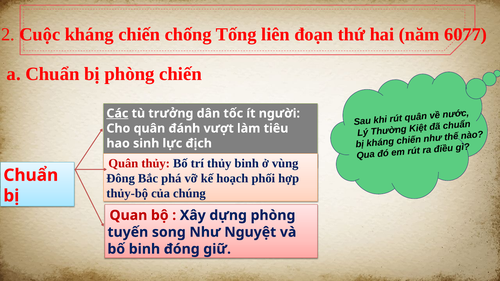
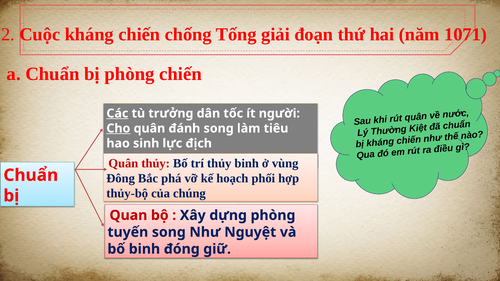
liên: liên -> giải
6077: 6077 -> 1071
Cho underline: none -> present
đánh vượt: vượt -> song
